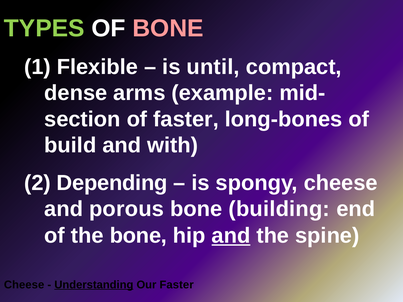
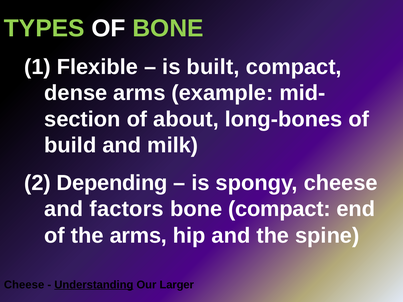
BONE at (168, 29) colour: pink -> light green
until: until -> built
of faster: faster -> about
with: with -> milk
porous: porous -> factors
bone building: building -> compact
the bone: bone -> arms
and at (231, 236) underline: present -> none
Our Faster: Faster -> Larger
